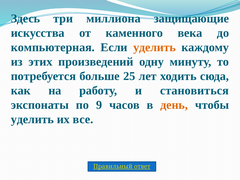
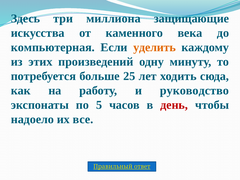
становиться: становиться -> руководство
9: 9 -> 5
день colour: orange -> red
уделить at (32, 119): уделить -> надоело
